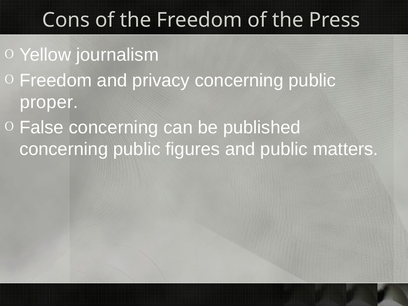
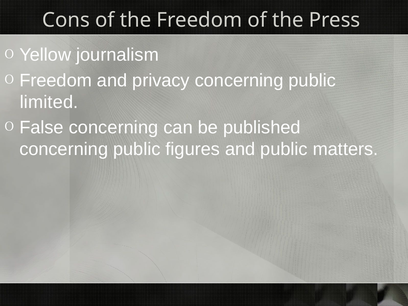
proper: proper -> limited
